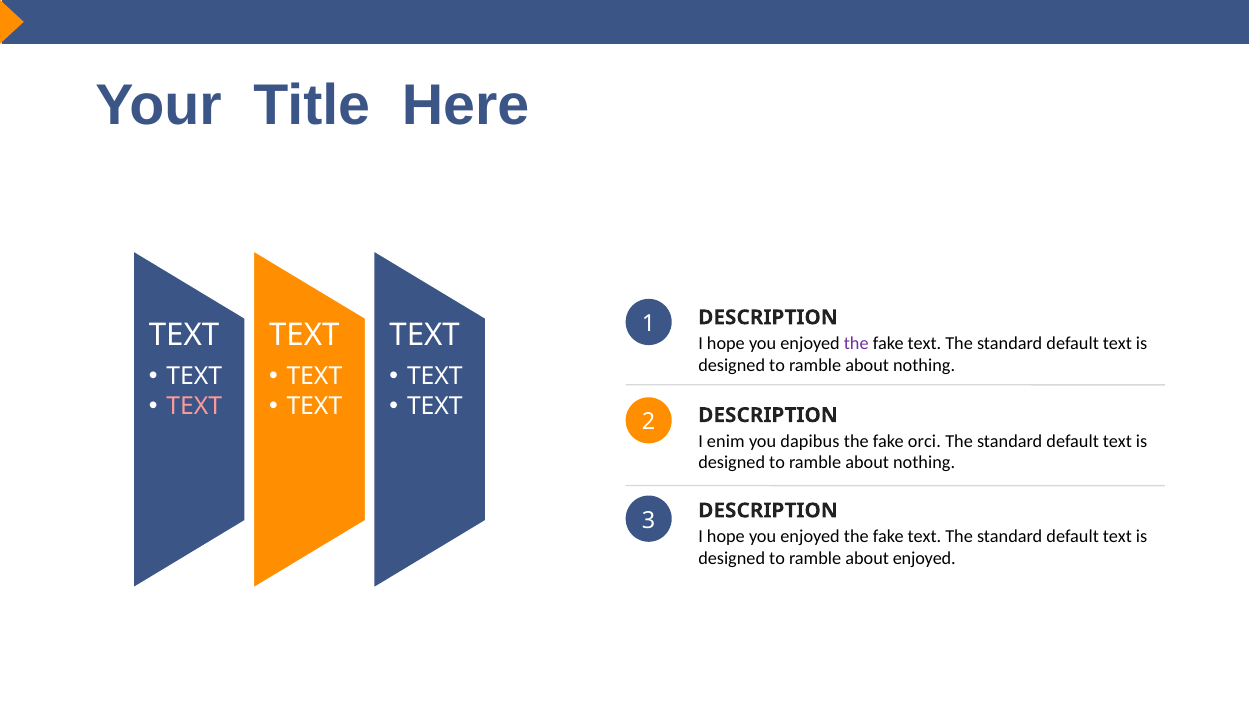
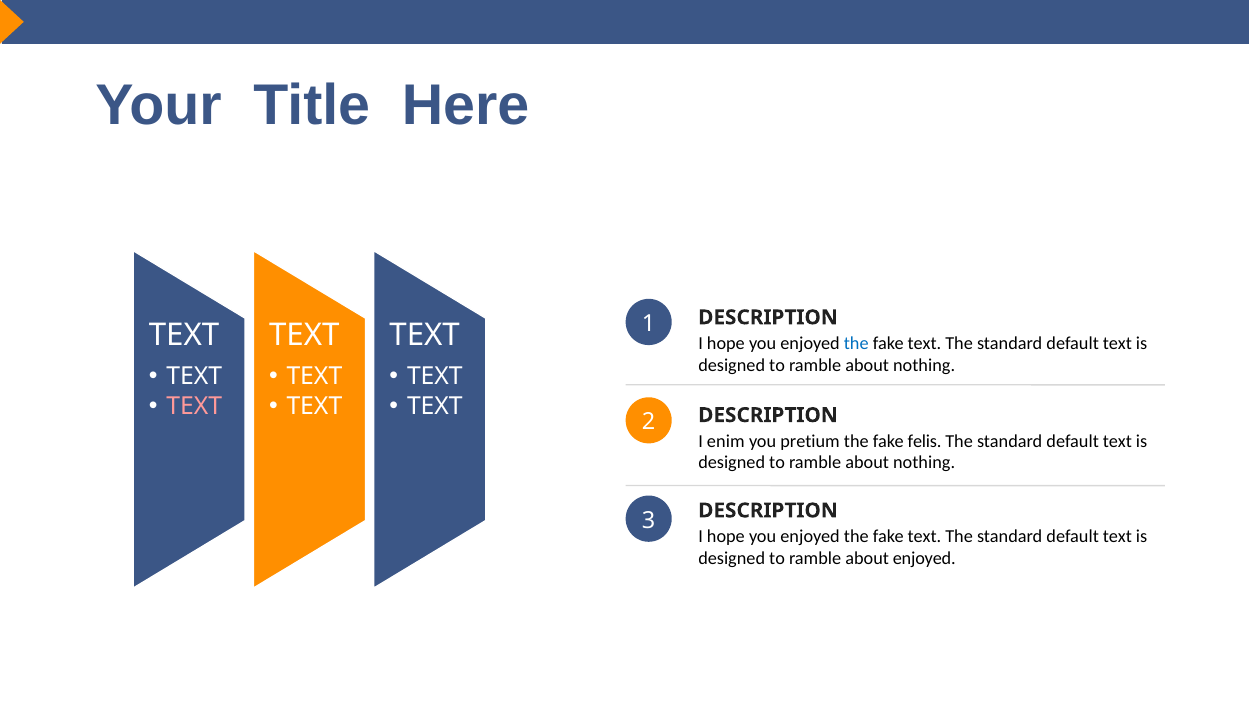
the at (856, 343) colour: purple -> blue
dapibus: dapibus -> pretium
orci: orci -> felis
